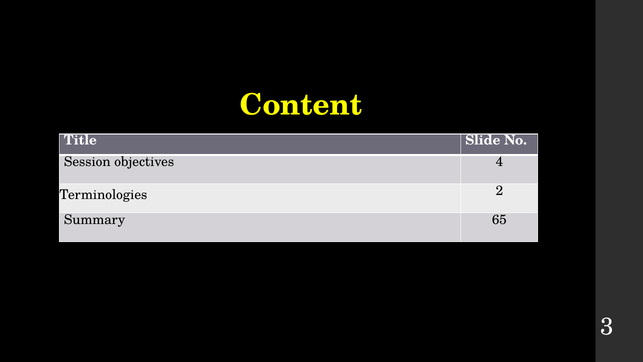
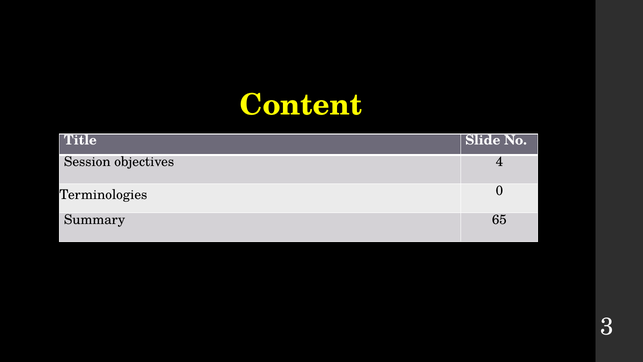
2: 2 -> 0
